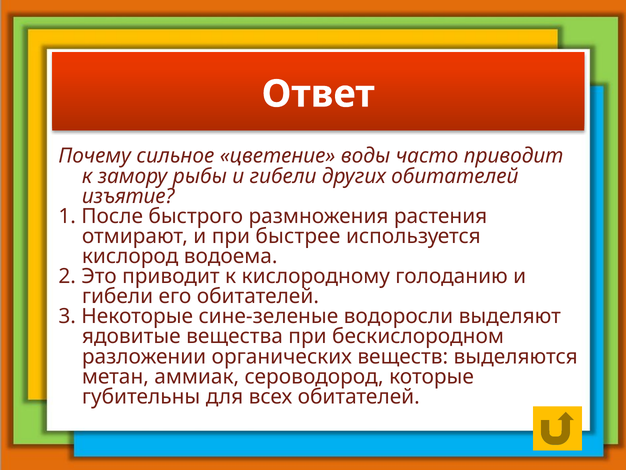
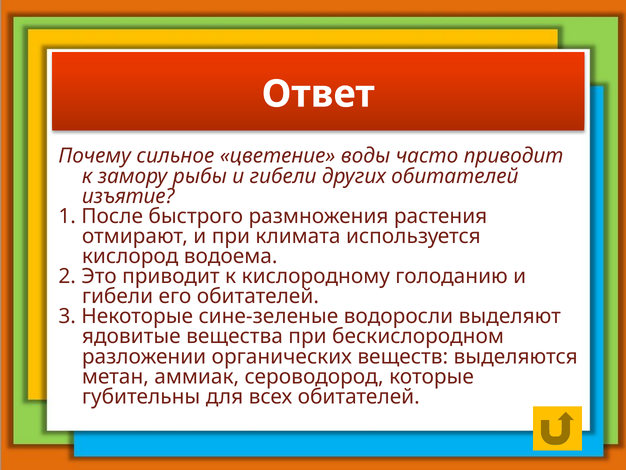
быстрее: быстрее -> климата
